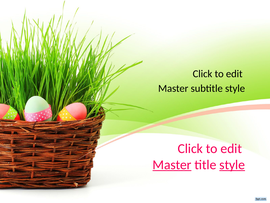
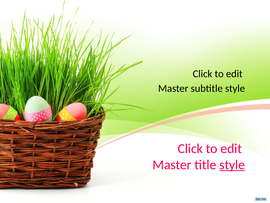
Master at (172, 164) underline: present -> none
